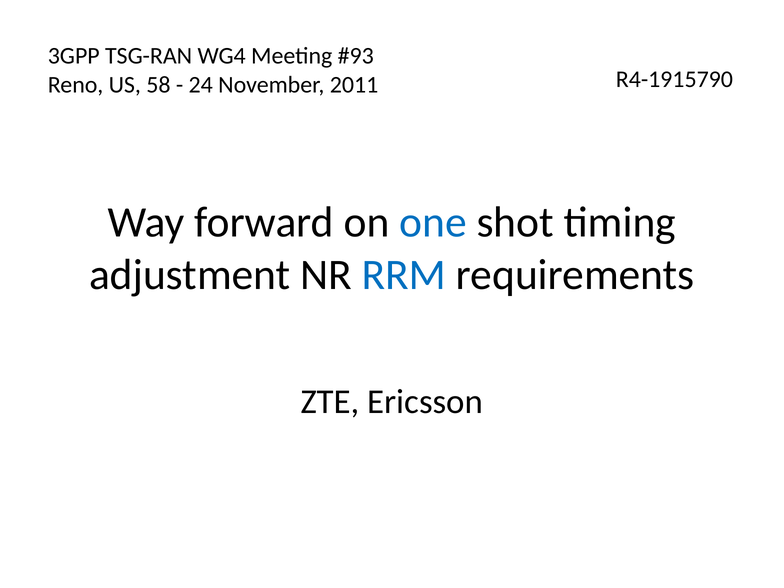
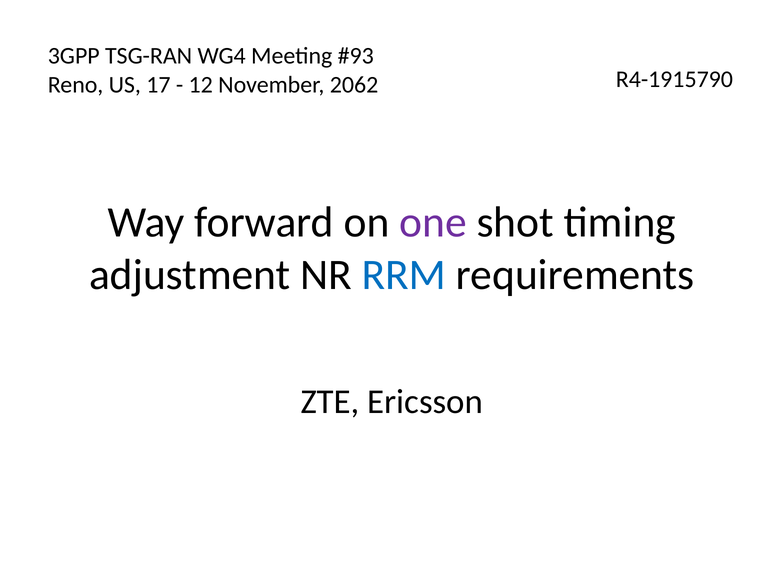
58: 58 -> 17
24: 24 -> 12
2011: 2011 -> 2062
one colour: blue -> purple
